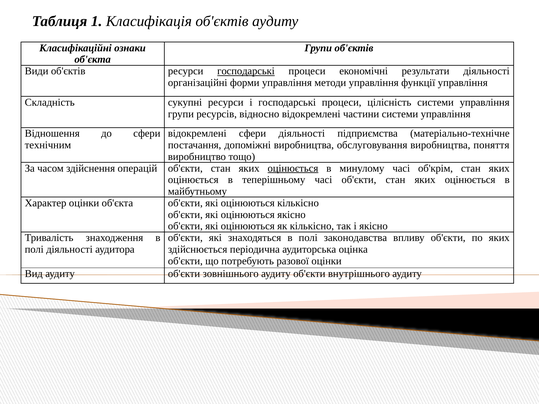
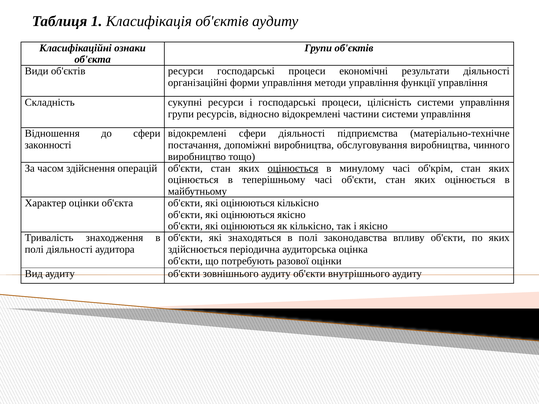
господарські at (246, 71) underline: present -> none
технічним: технічним -> законності
поняття: поняття -> чинного
